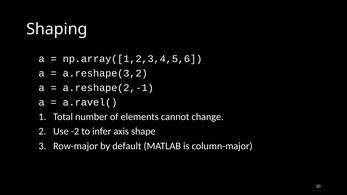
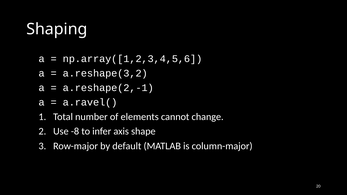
-2: -2 -> -8
